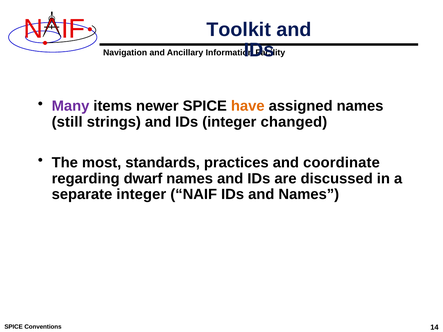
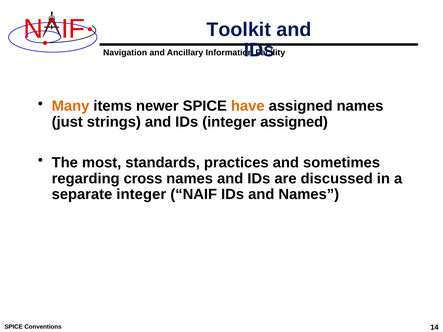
Many colour: purple -> orange
still: still -> just
integer changed: changed -> assigned
coordinate: coordinate -> sometimes
dwarf: dwarf -> cross
